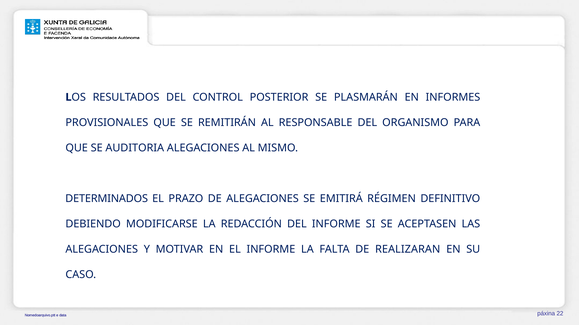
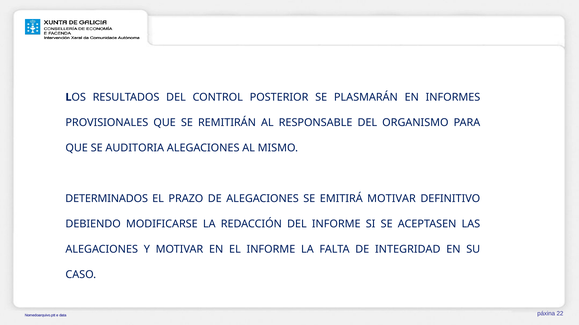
EMITIRÁ RÉGIMEN: RÉGIMEN -> MOTIVAR
REALIZARAN: REALIZARAN -> INTEGRIDAD
